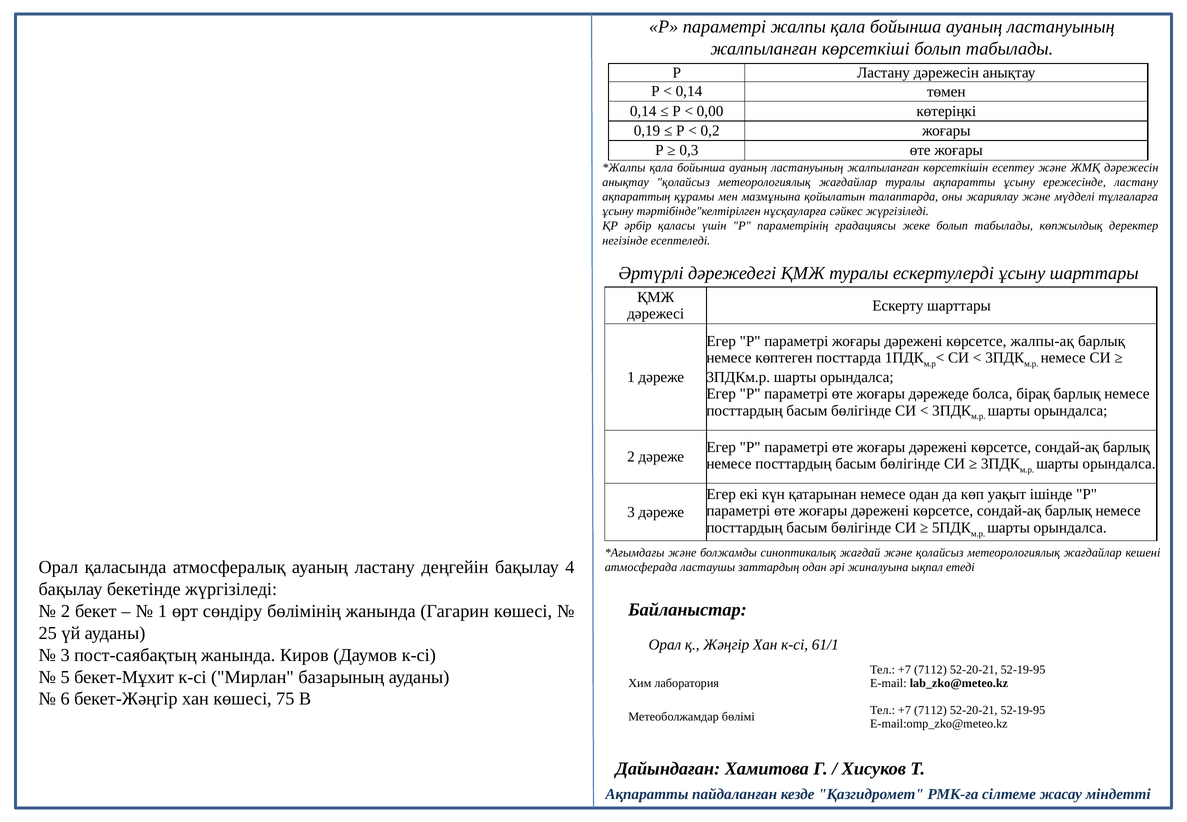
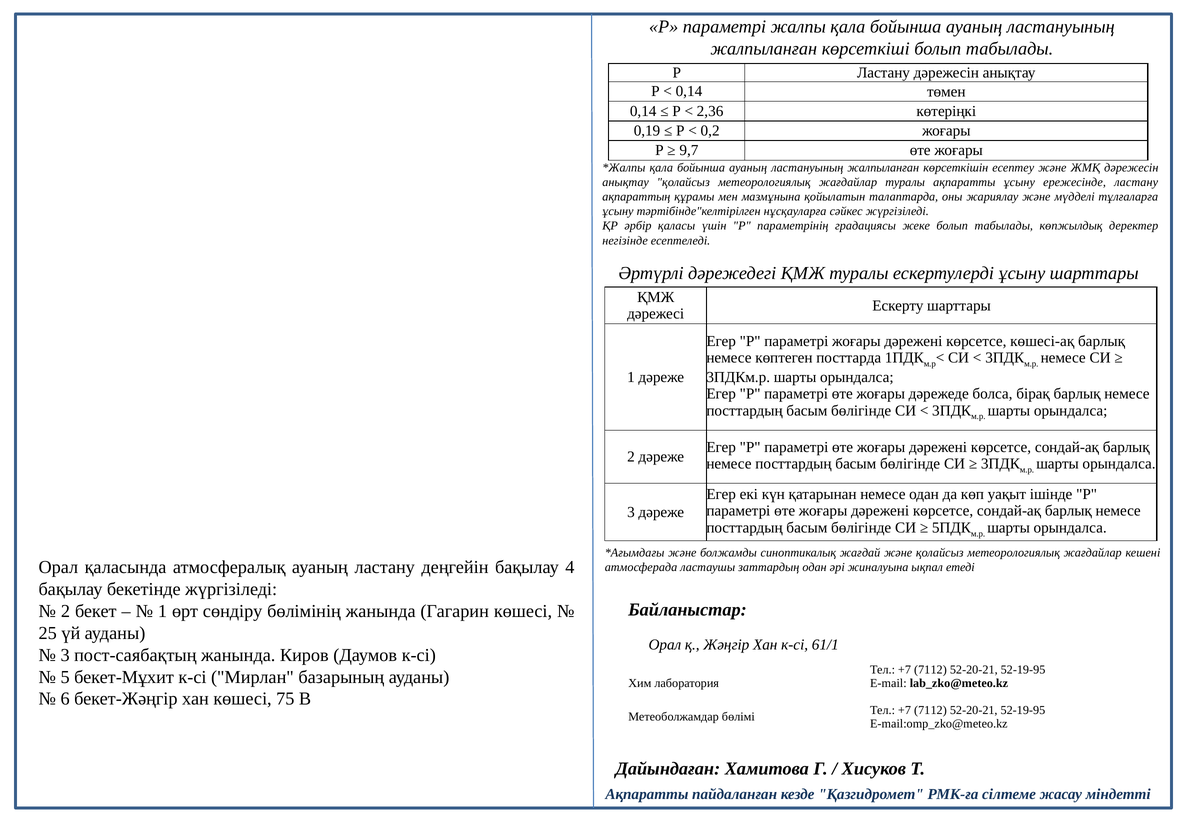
0,00: 0,00 -> 2,36
0,3: 0,3 -> 9,7
жалпы-ақ: жалпы-ақ -> көшесі-ақ
